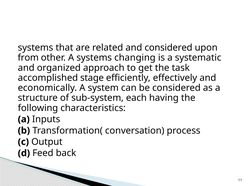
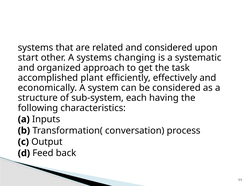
from: from -> start
stage: stage -> plant
